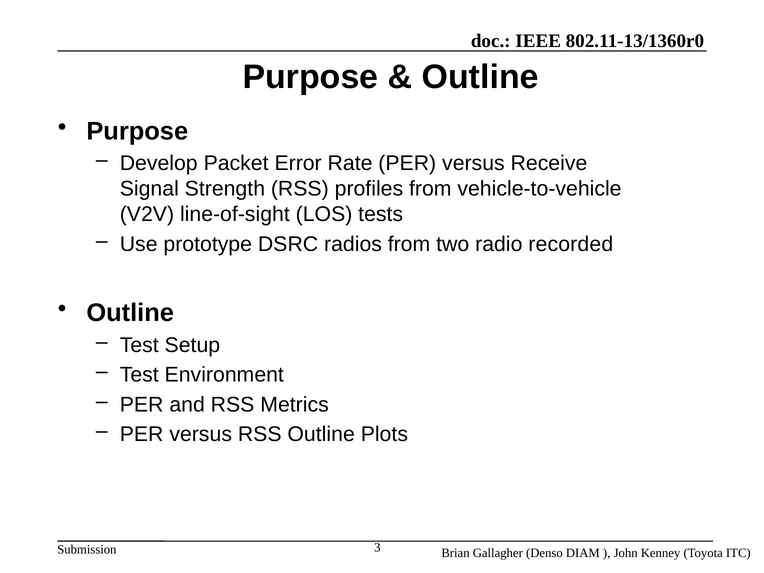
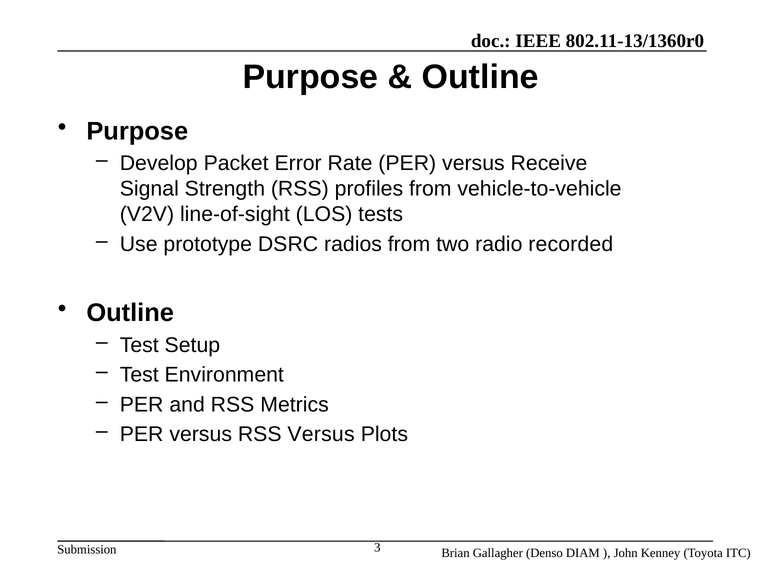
RSS Outline: Outline -> Versus
